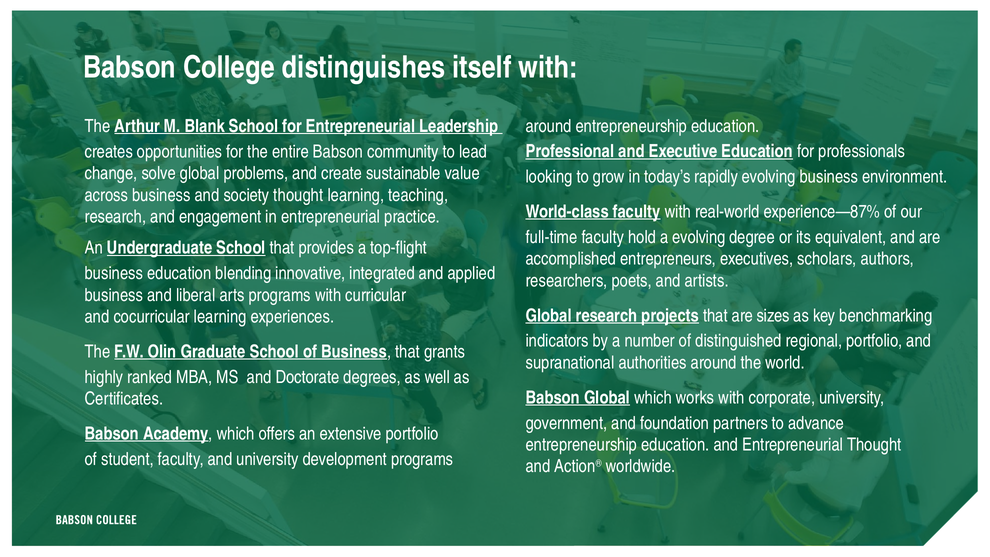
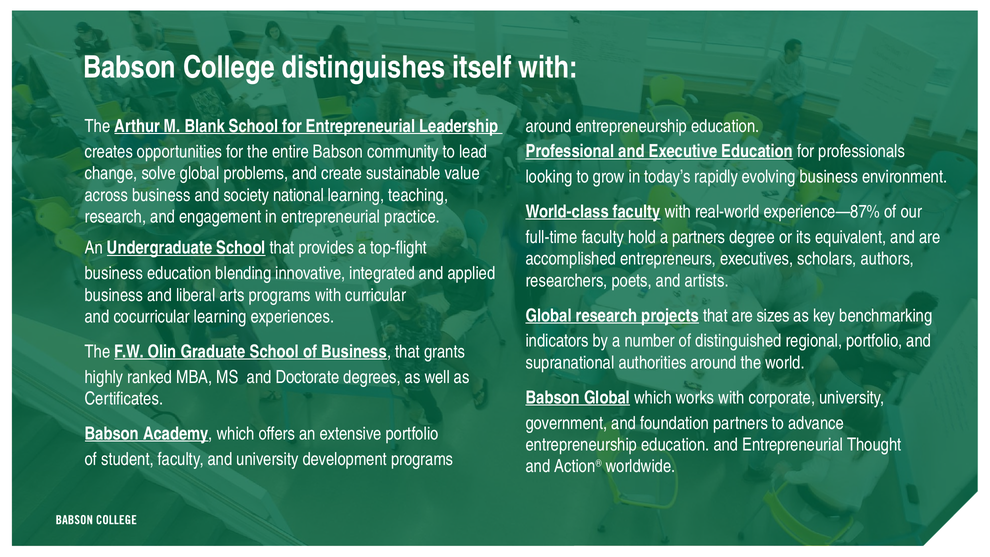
society thought: thought -> national
a evolving: evolving -> partners
